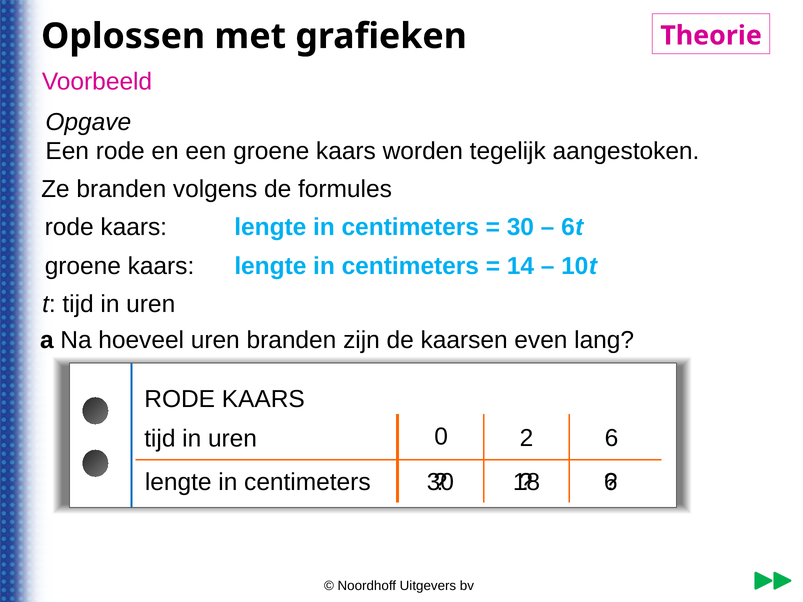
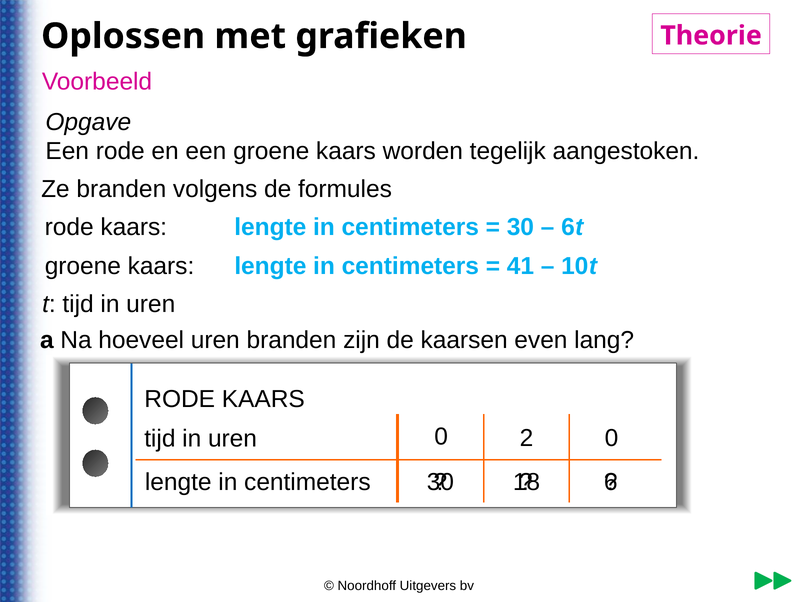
14: 14 -> 41
2 6: 6 -> 0
